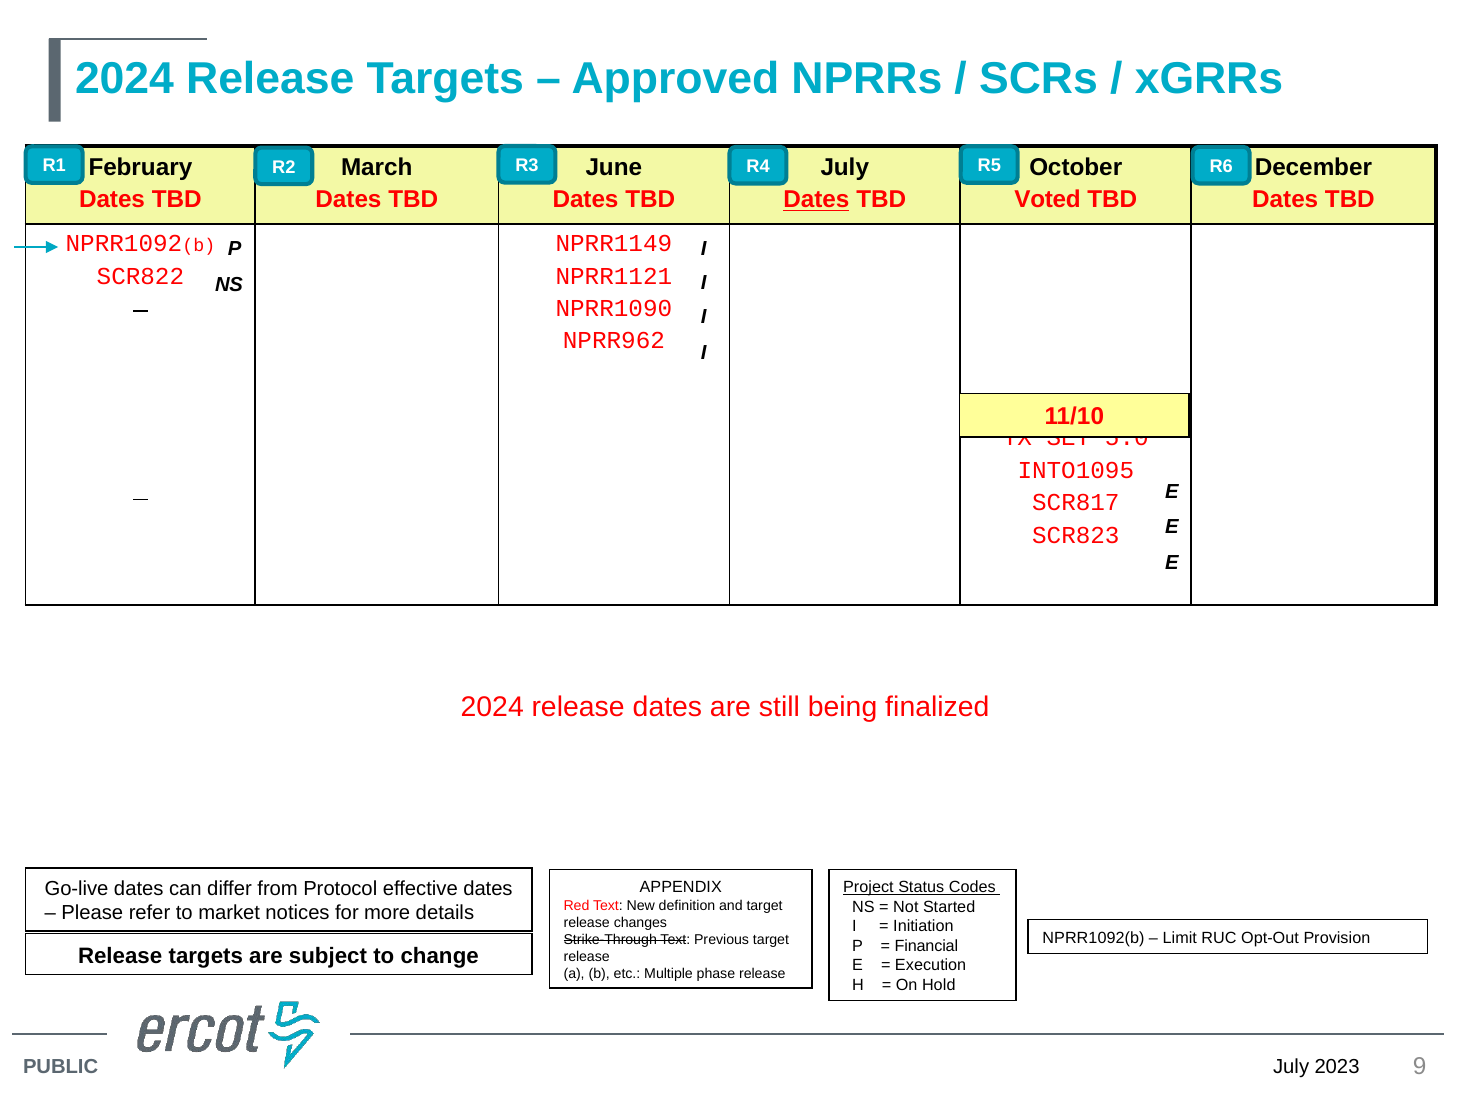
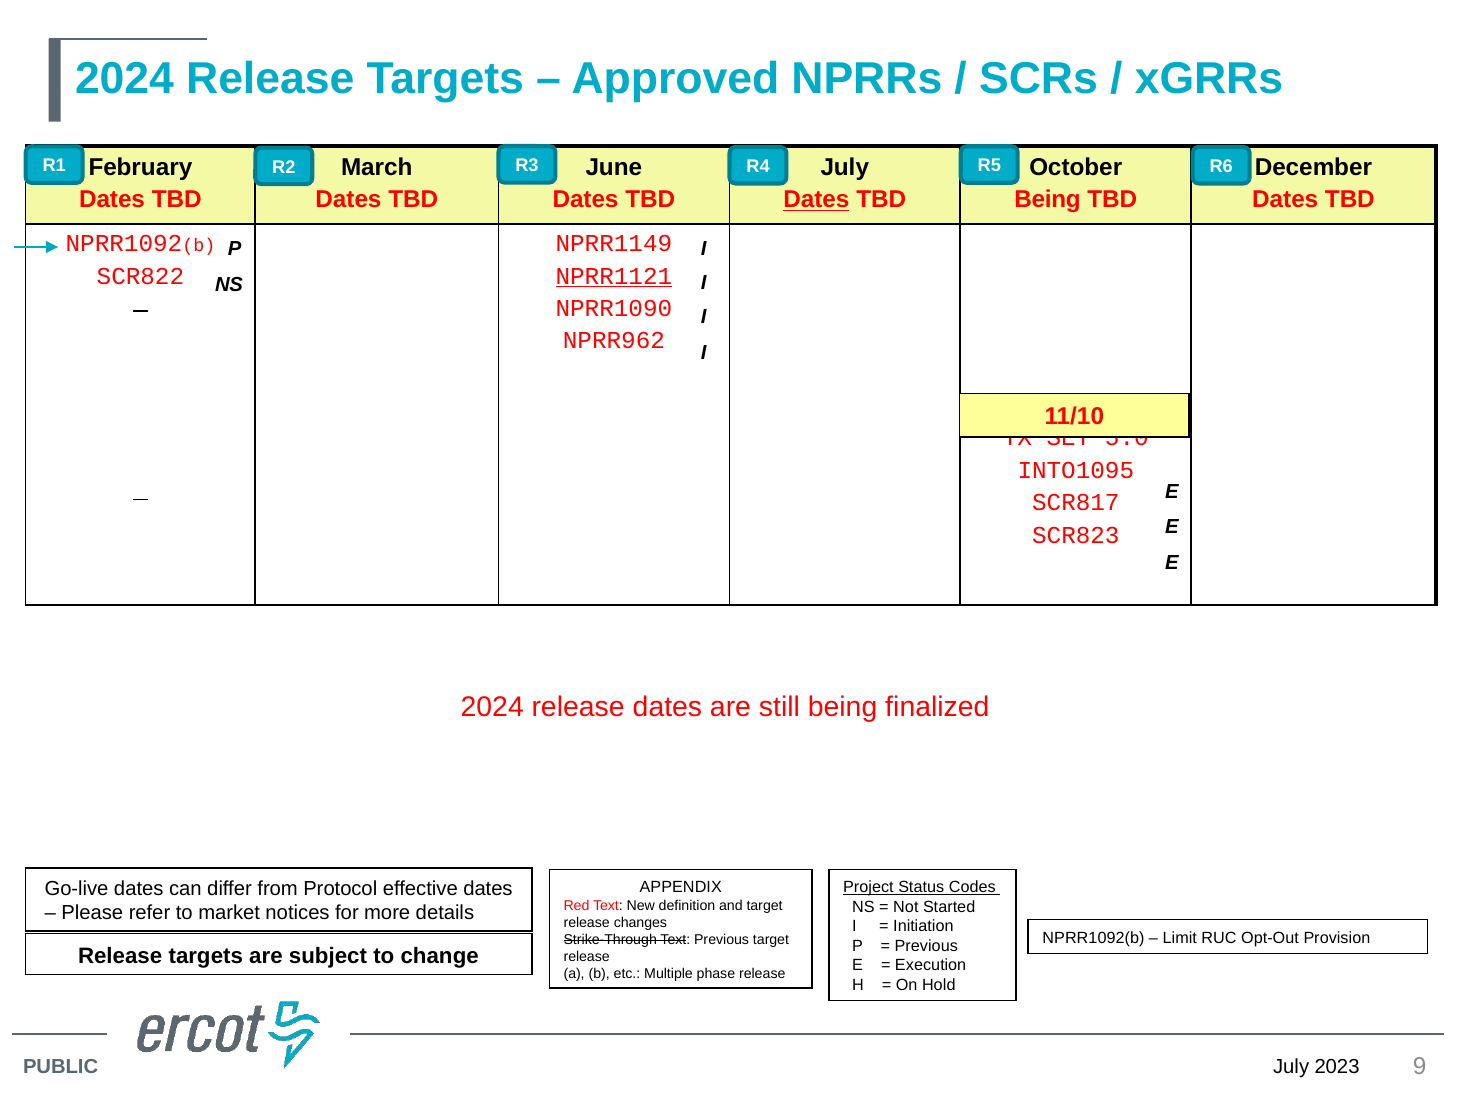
Voted at (1048, 200): Voted -> Being
NPRR1121 underline: none -> present
Financial at (926, 945): Financial -> Previous
